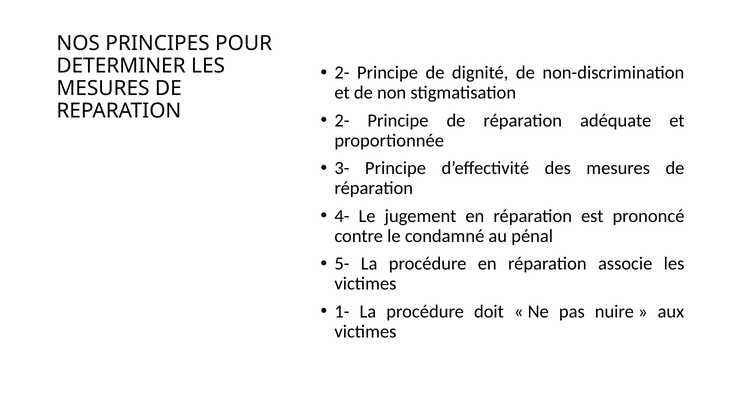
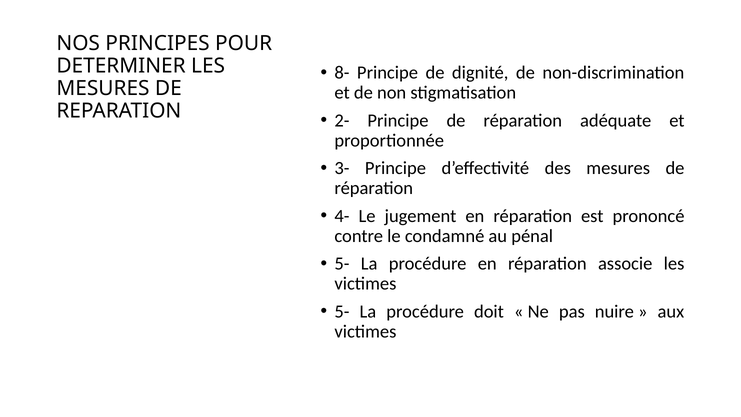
2- at (342, 73): 2- -> 8-
1- at (342, 311): 1- -> 5-
